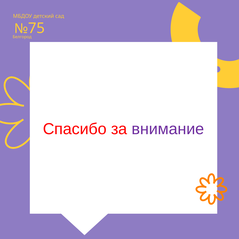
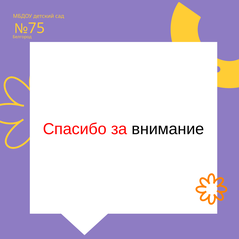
внимание colour: purple -> black
